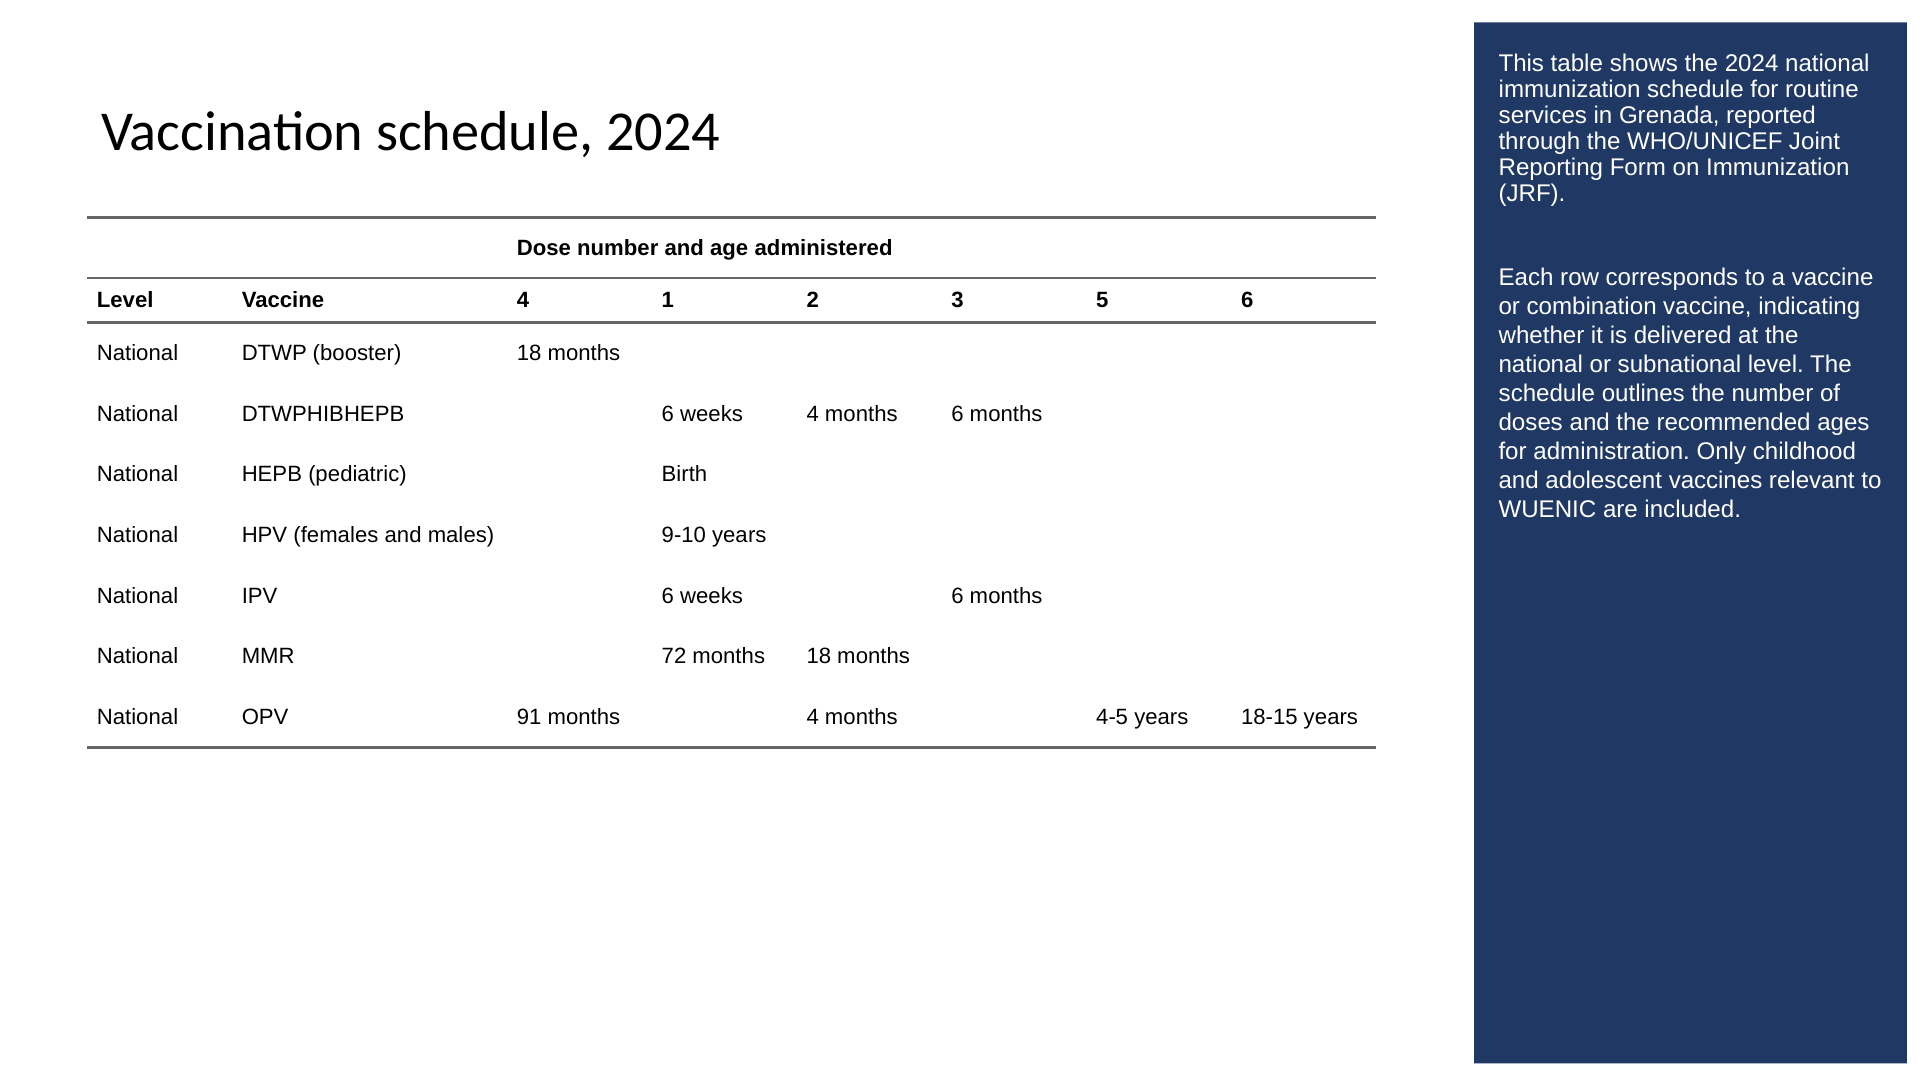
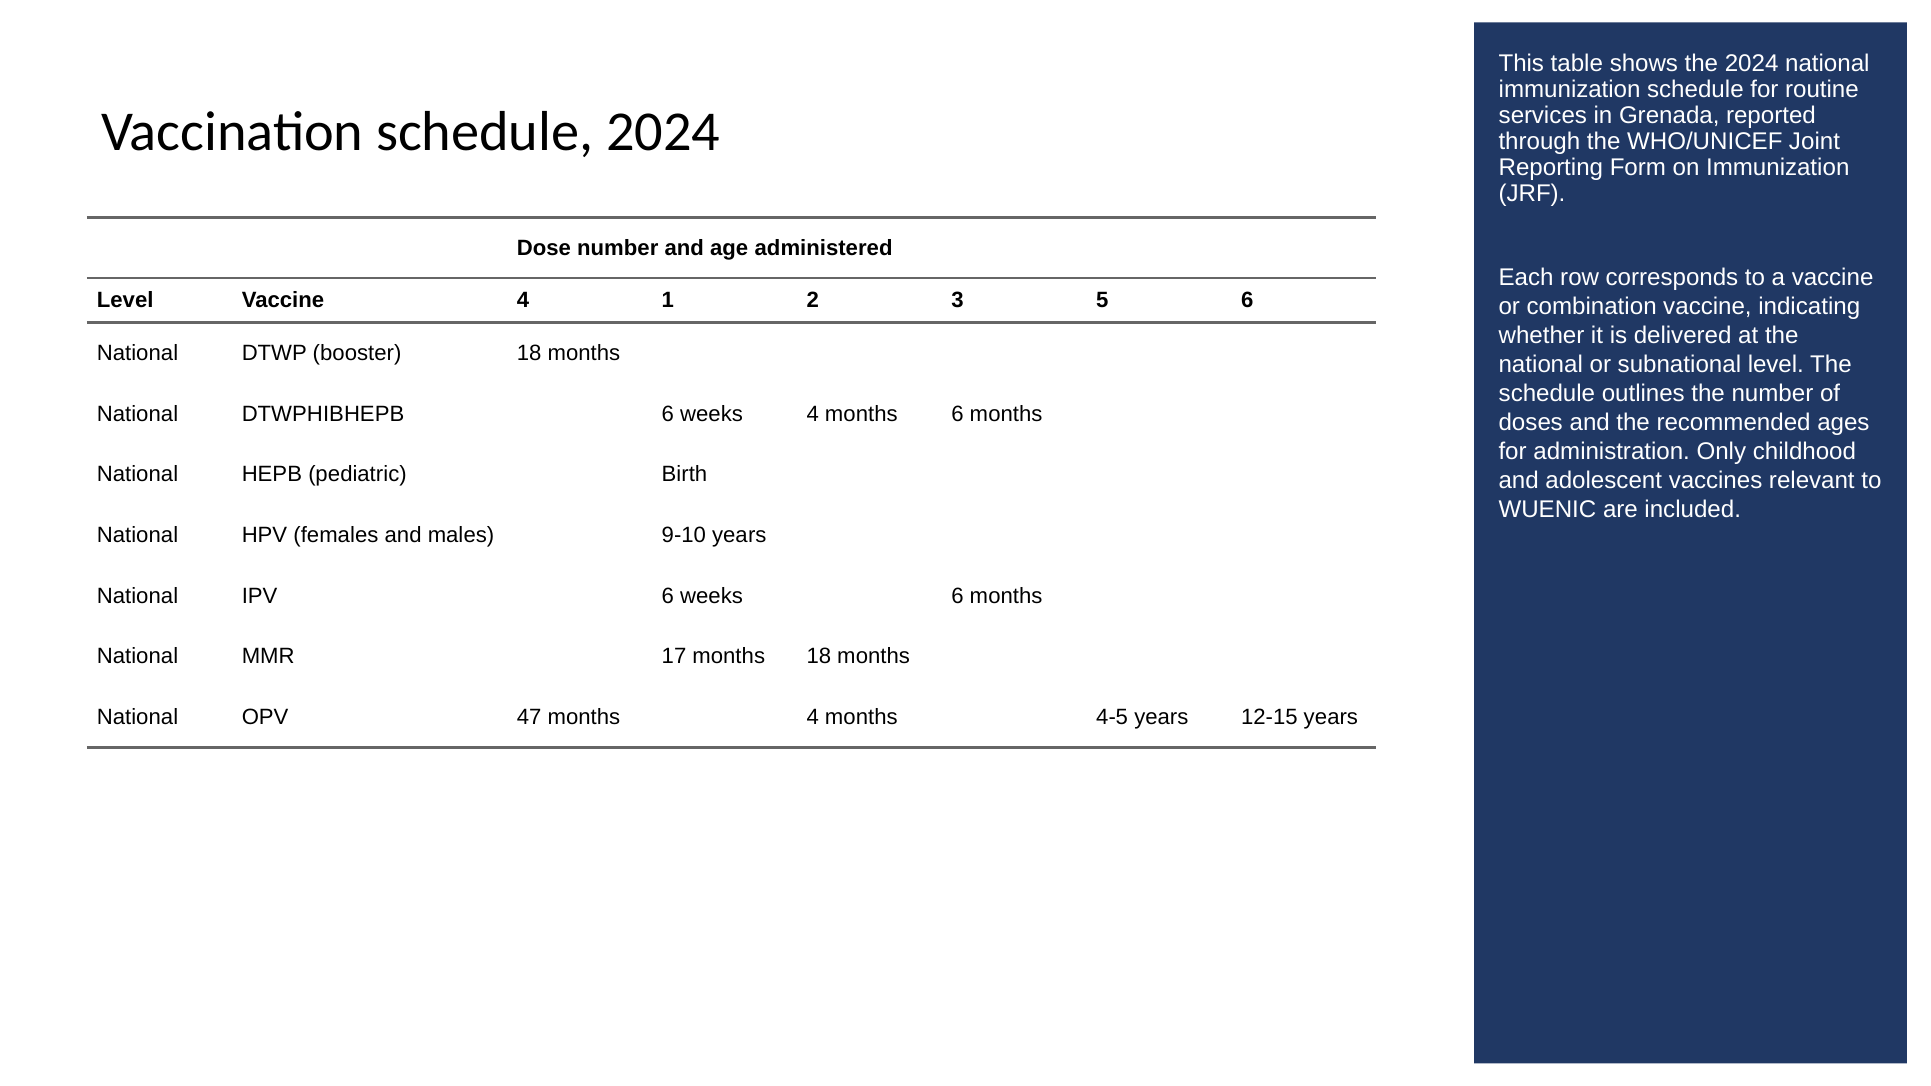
72: 72 -> 17
91: 91 -> 47
18-15: 18-15 -> 12-15
